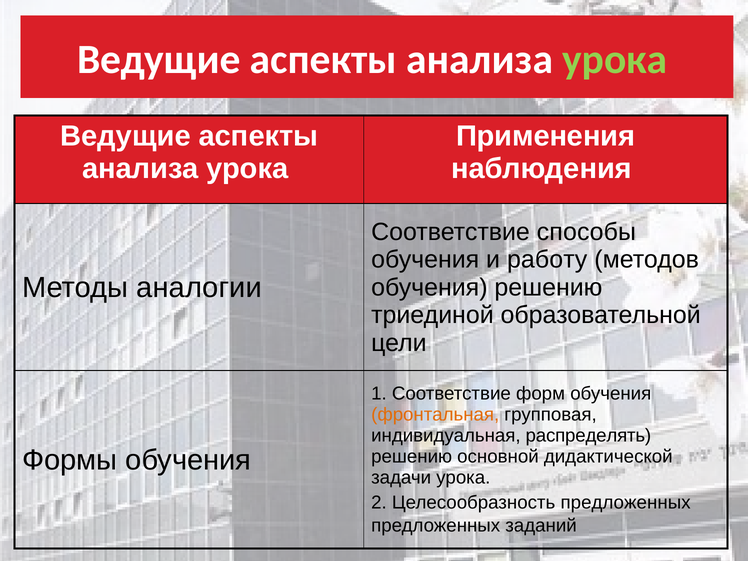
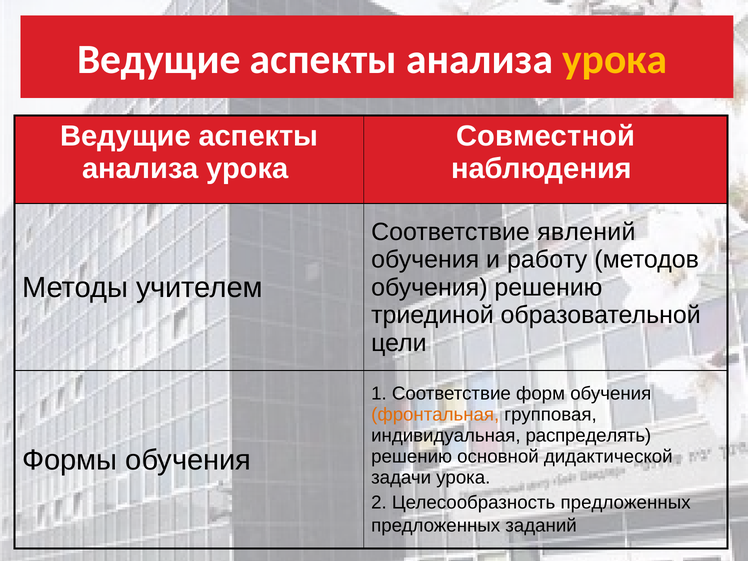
урока at (615, 60) colour: light green -> yellow
Применения: Применения -> Совместной
способы: способы -> явлений
аналогии: аналогии -> учителем
